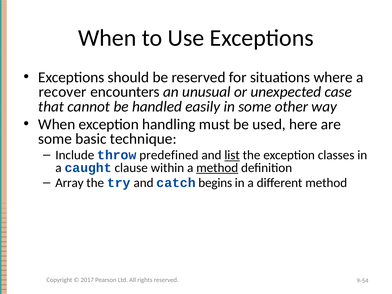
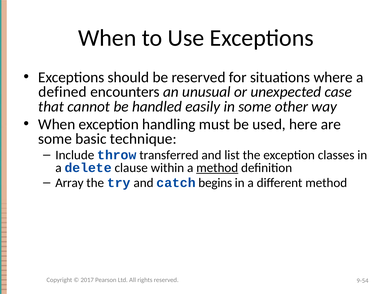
recover: recover -> defined
predefined: predefined -> transferred
list underline: present -> none
caught: caught -> delete
